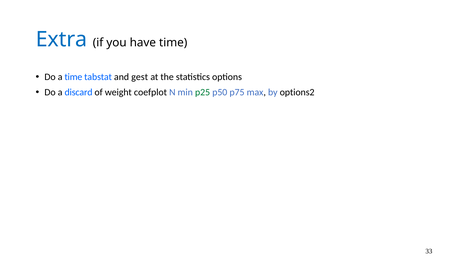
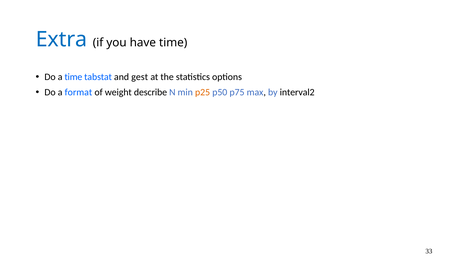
discard: discard -> format
coefplot: coefplot -> describe
p25 colour: green -> orange
options2: options2 -> interval2
